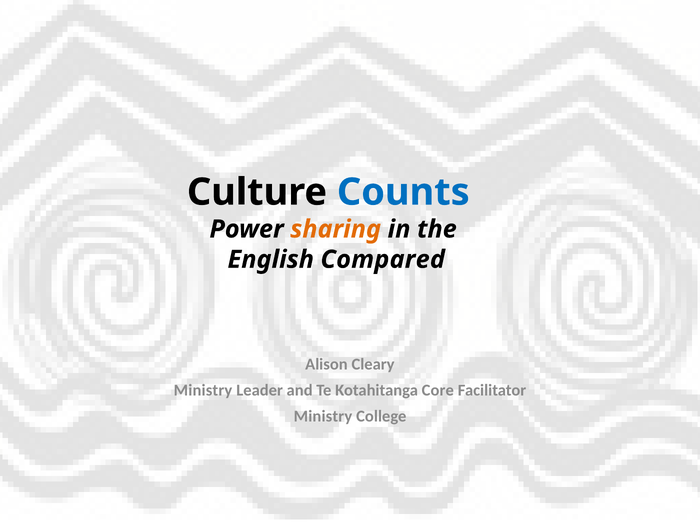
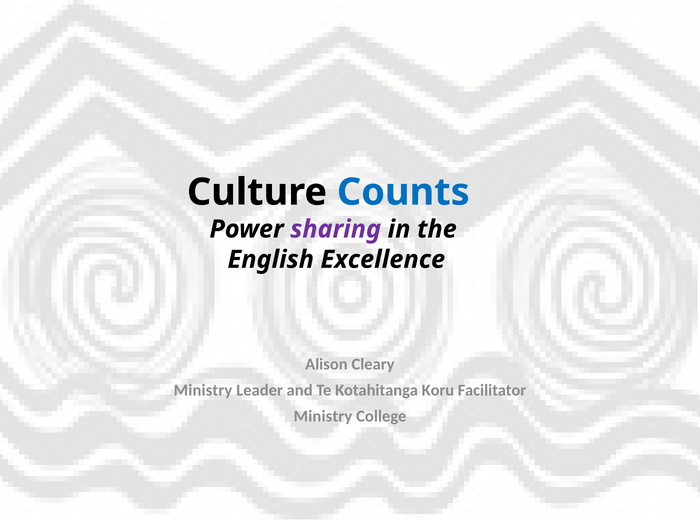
sharing colour: orange -> purple
Compared: Compared -> Excellence
Core: Core -> Koru
